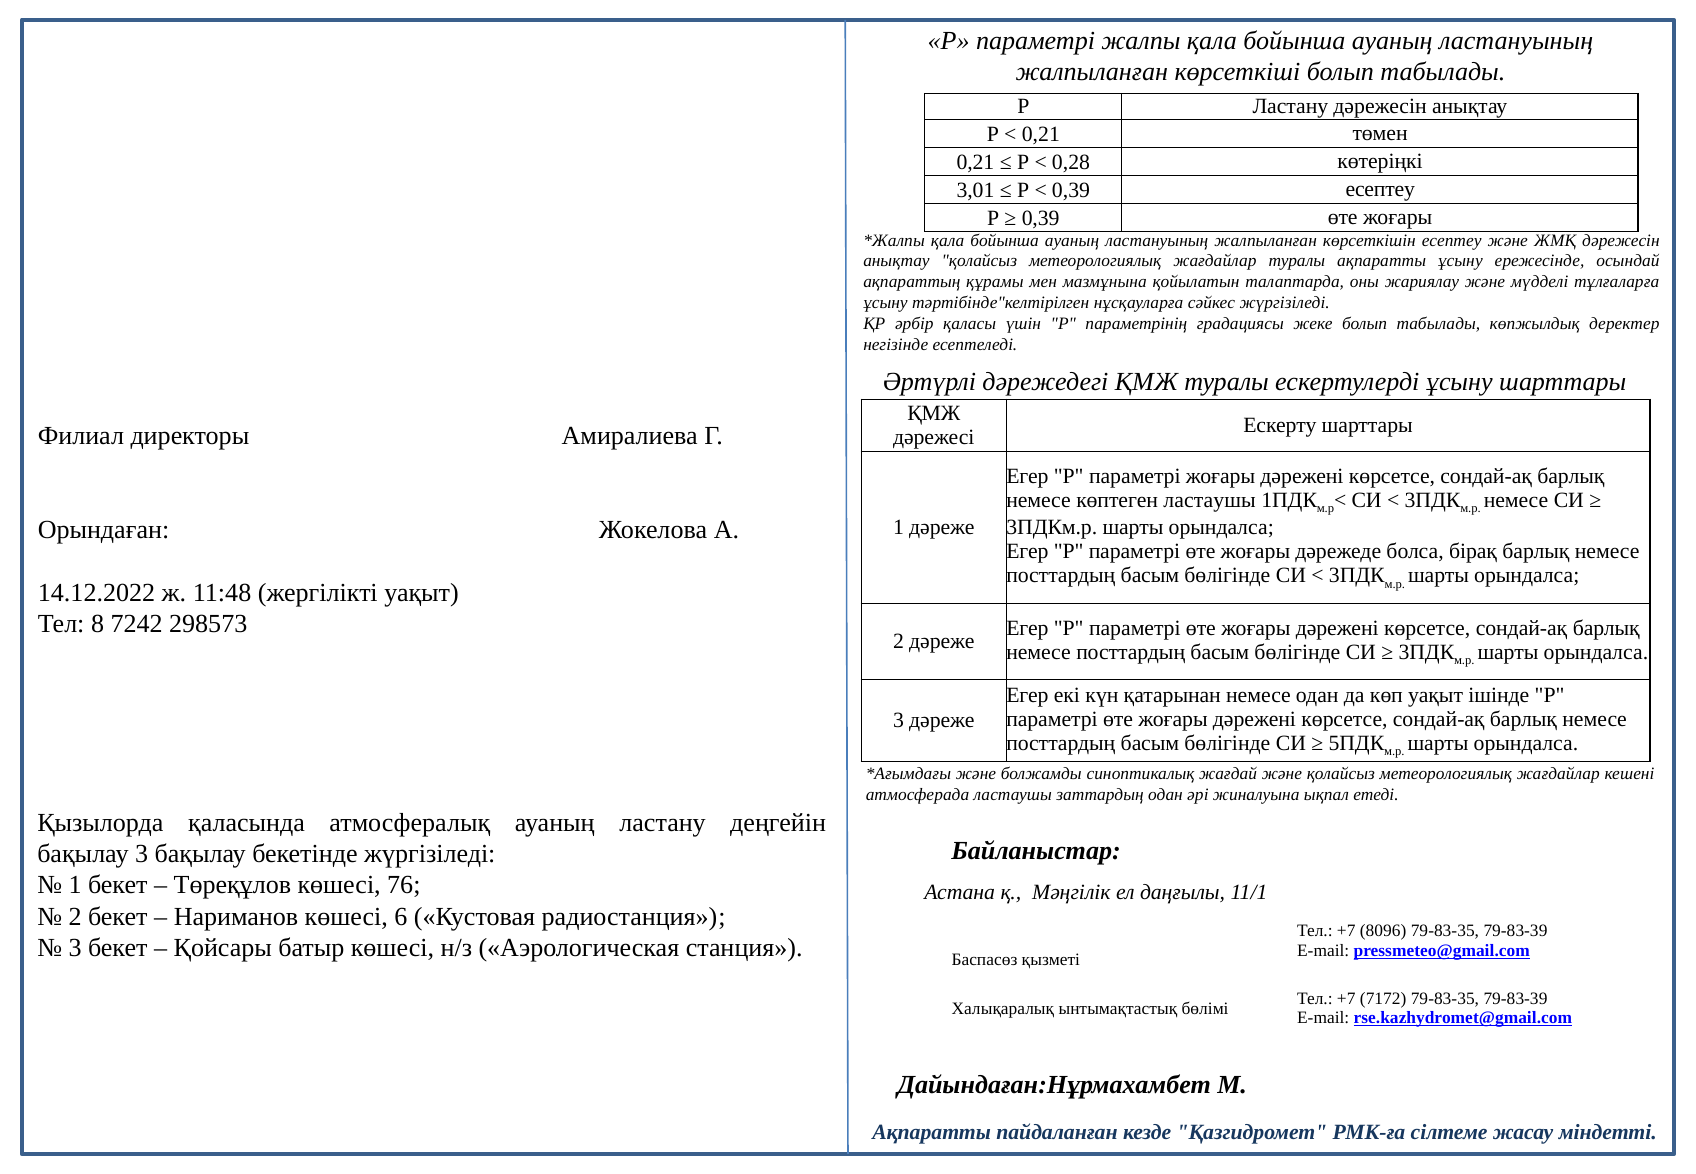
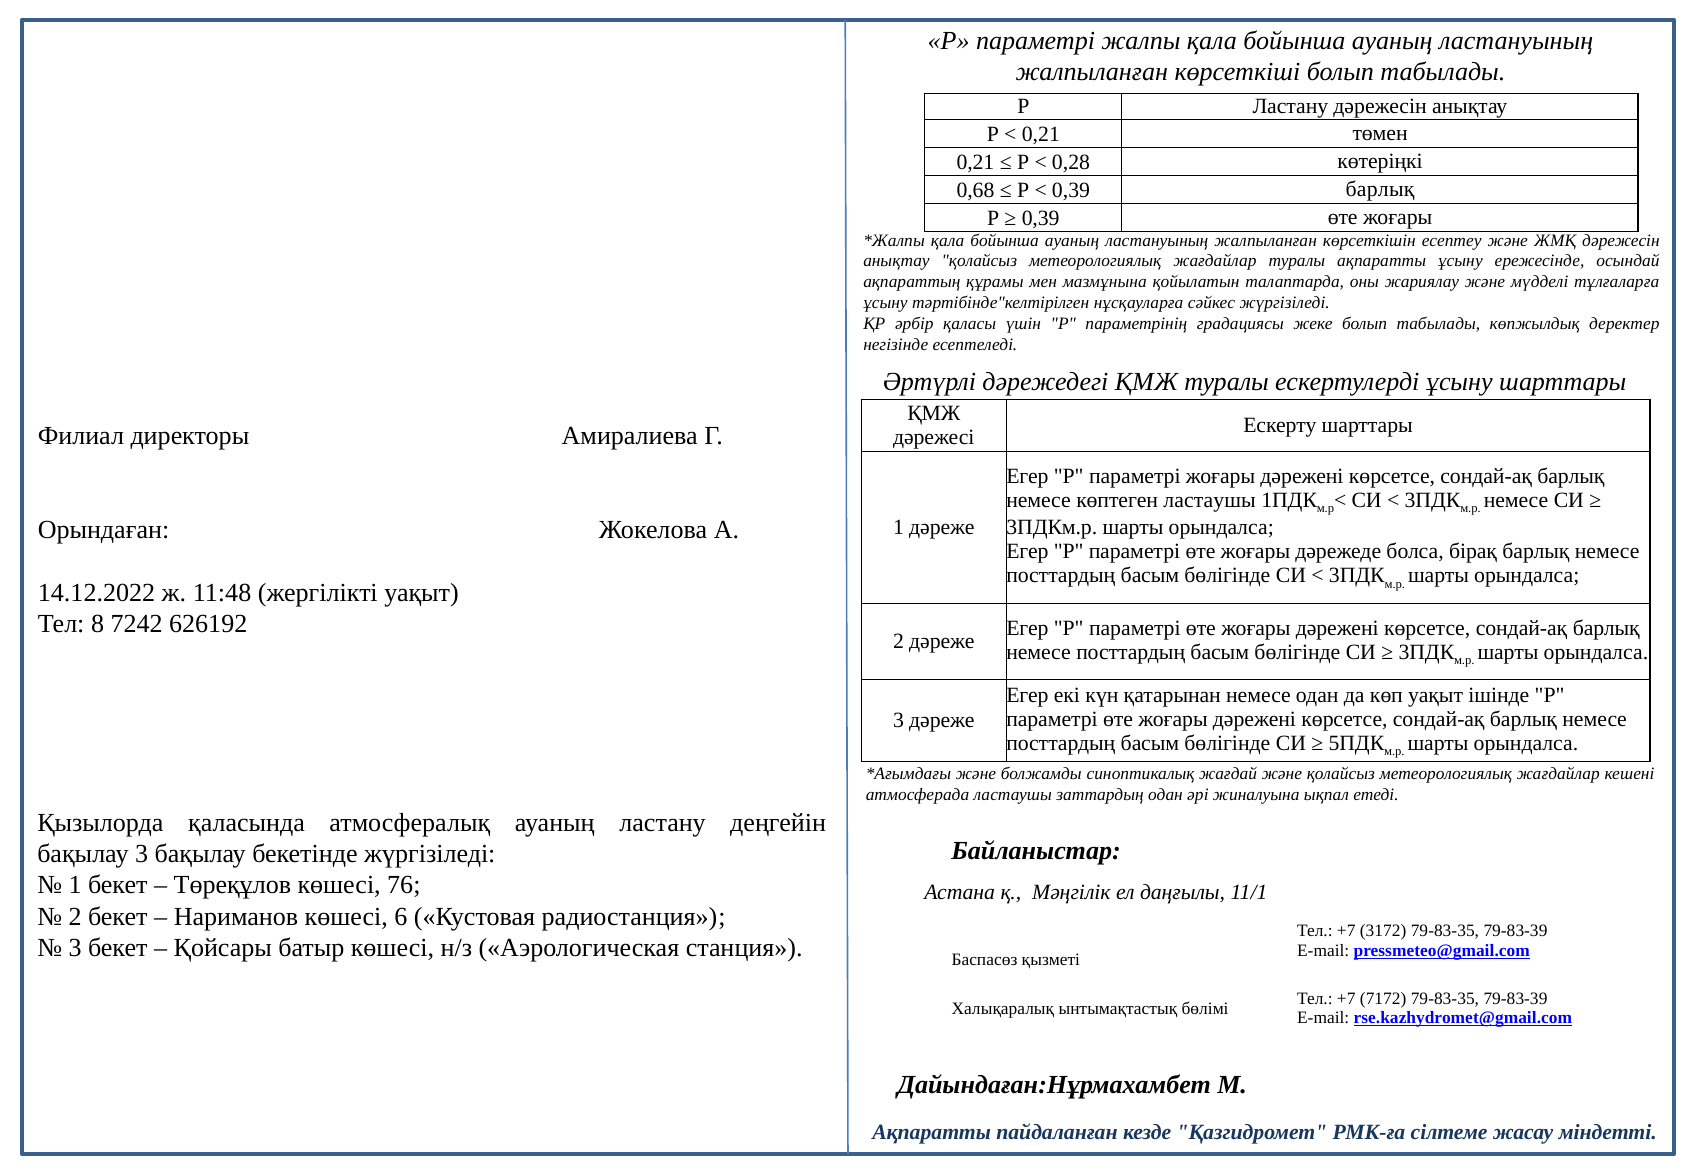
3,01: 3,01 -> 0,68
0,39 есептеу: есептеу -> барлық
298573: 298573 -> 626192
8096: 8096 -> 3172
